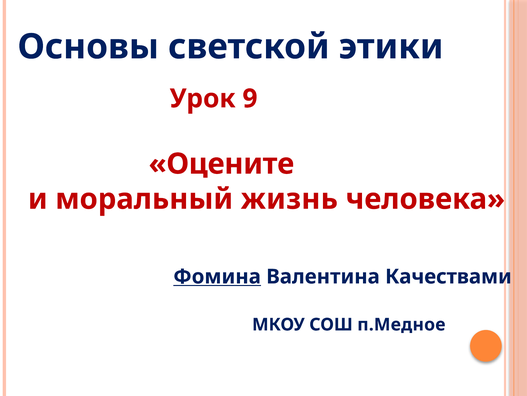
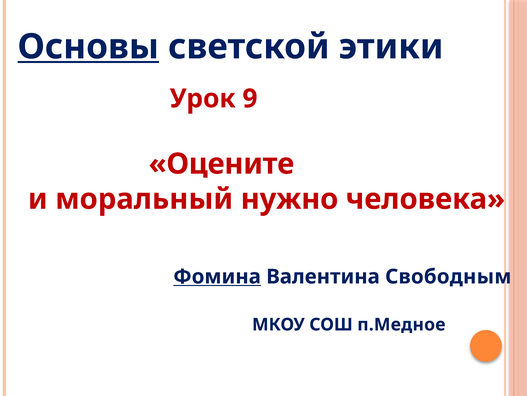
Основы underline: none -> present
жизнь: жизнь -> нужно
Качествами: Качествами -> Свободным
